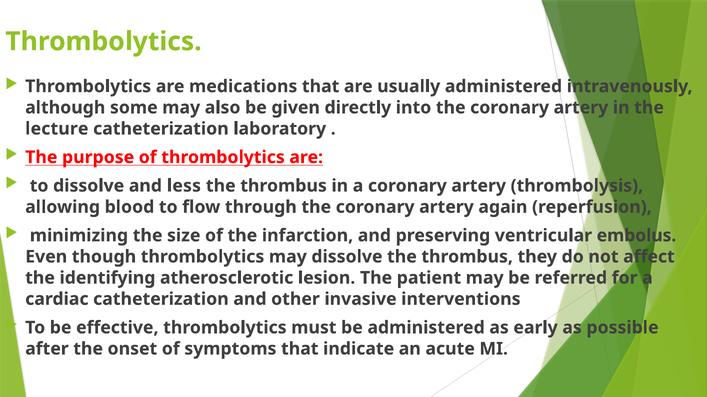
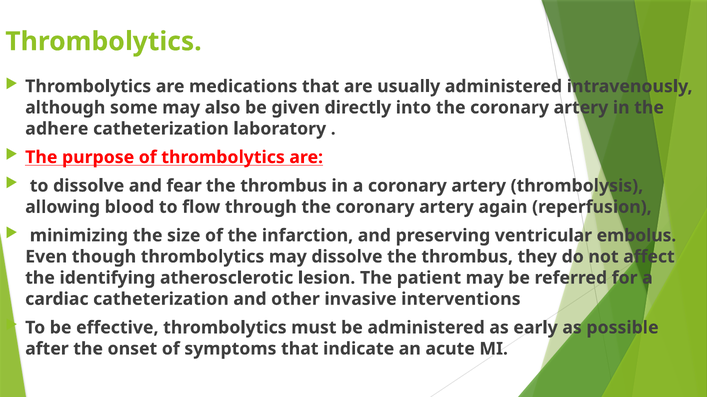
lecture: lecture -> adhere
less: less -> fear
